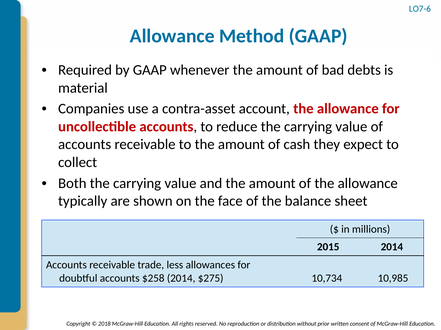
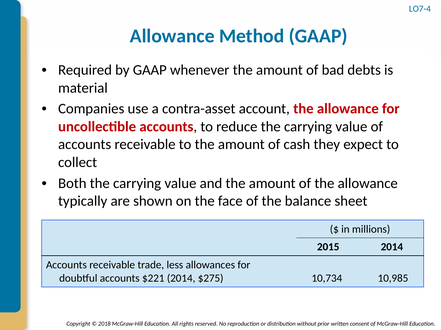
LO7-6: LO7-6 -> LO7-4
$258: $258 -> $221
